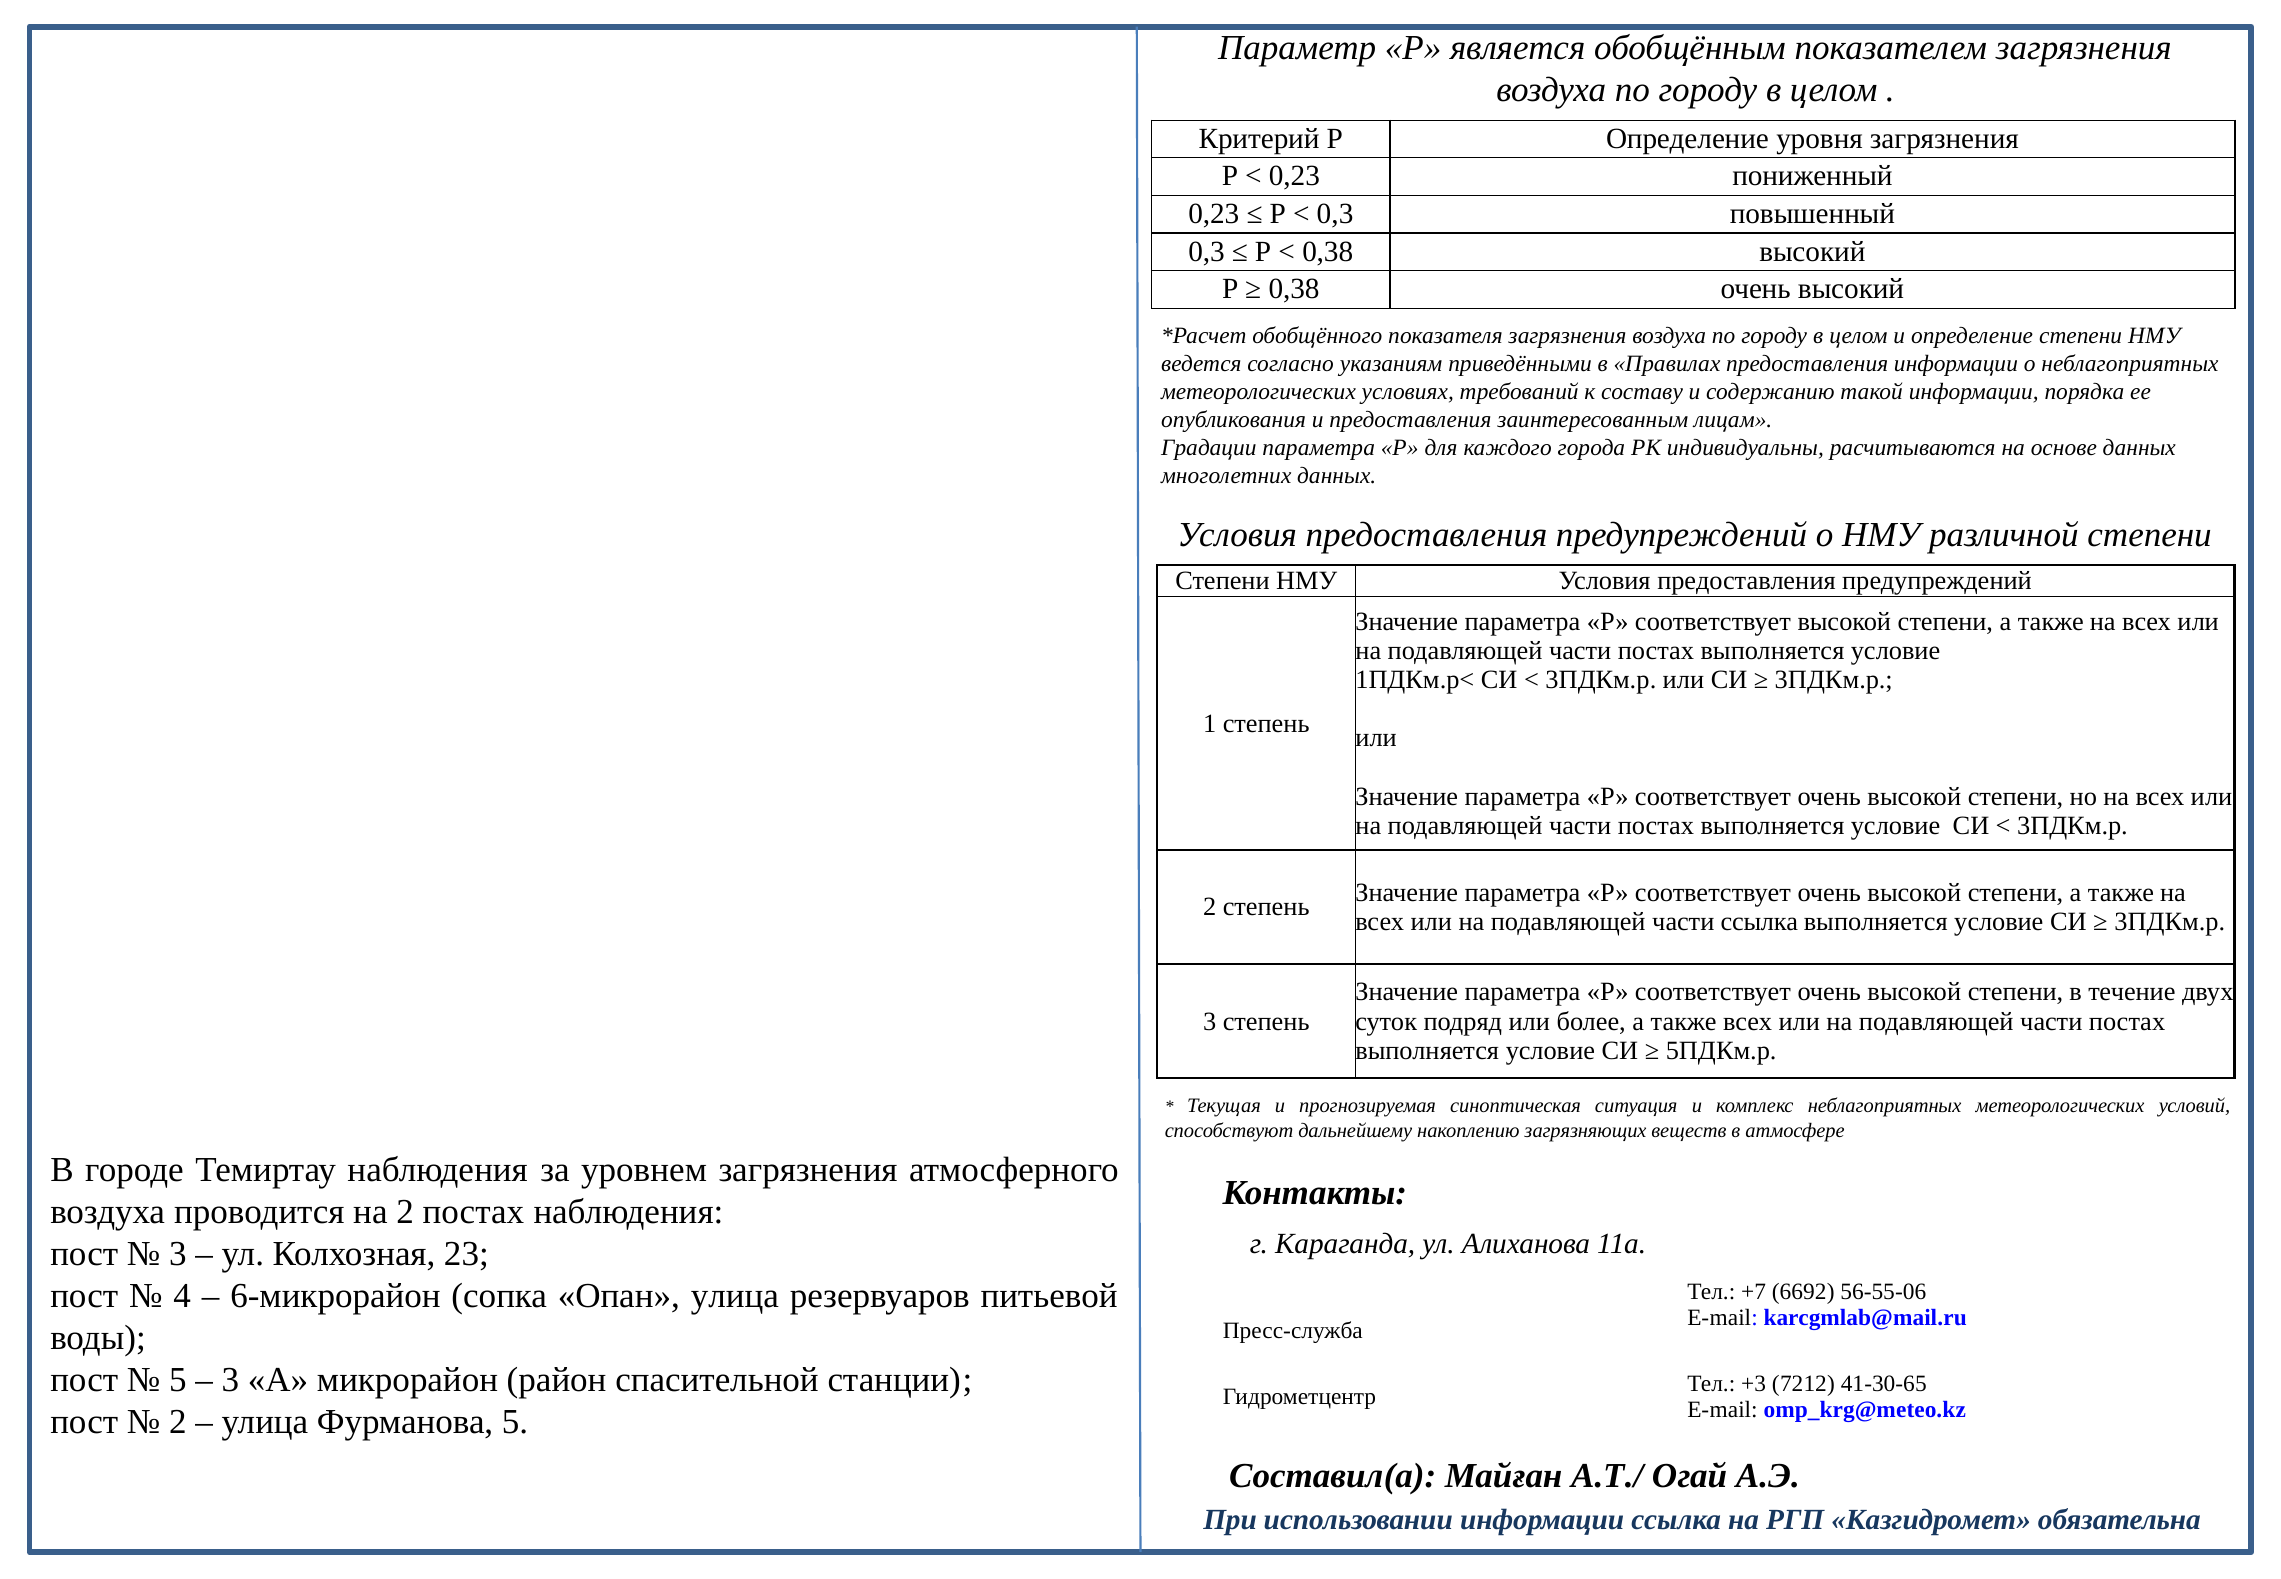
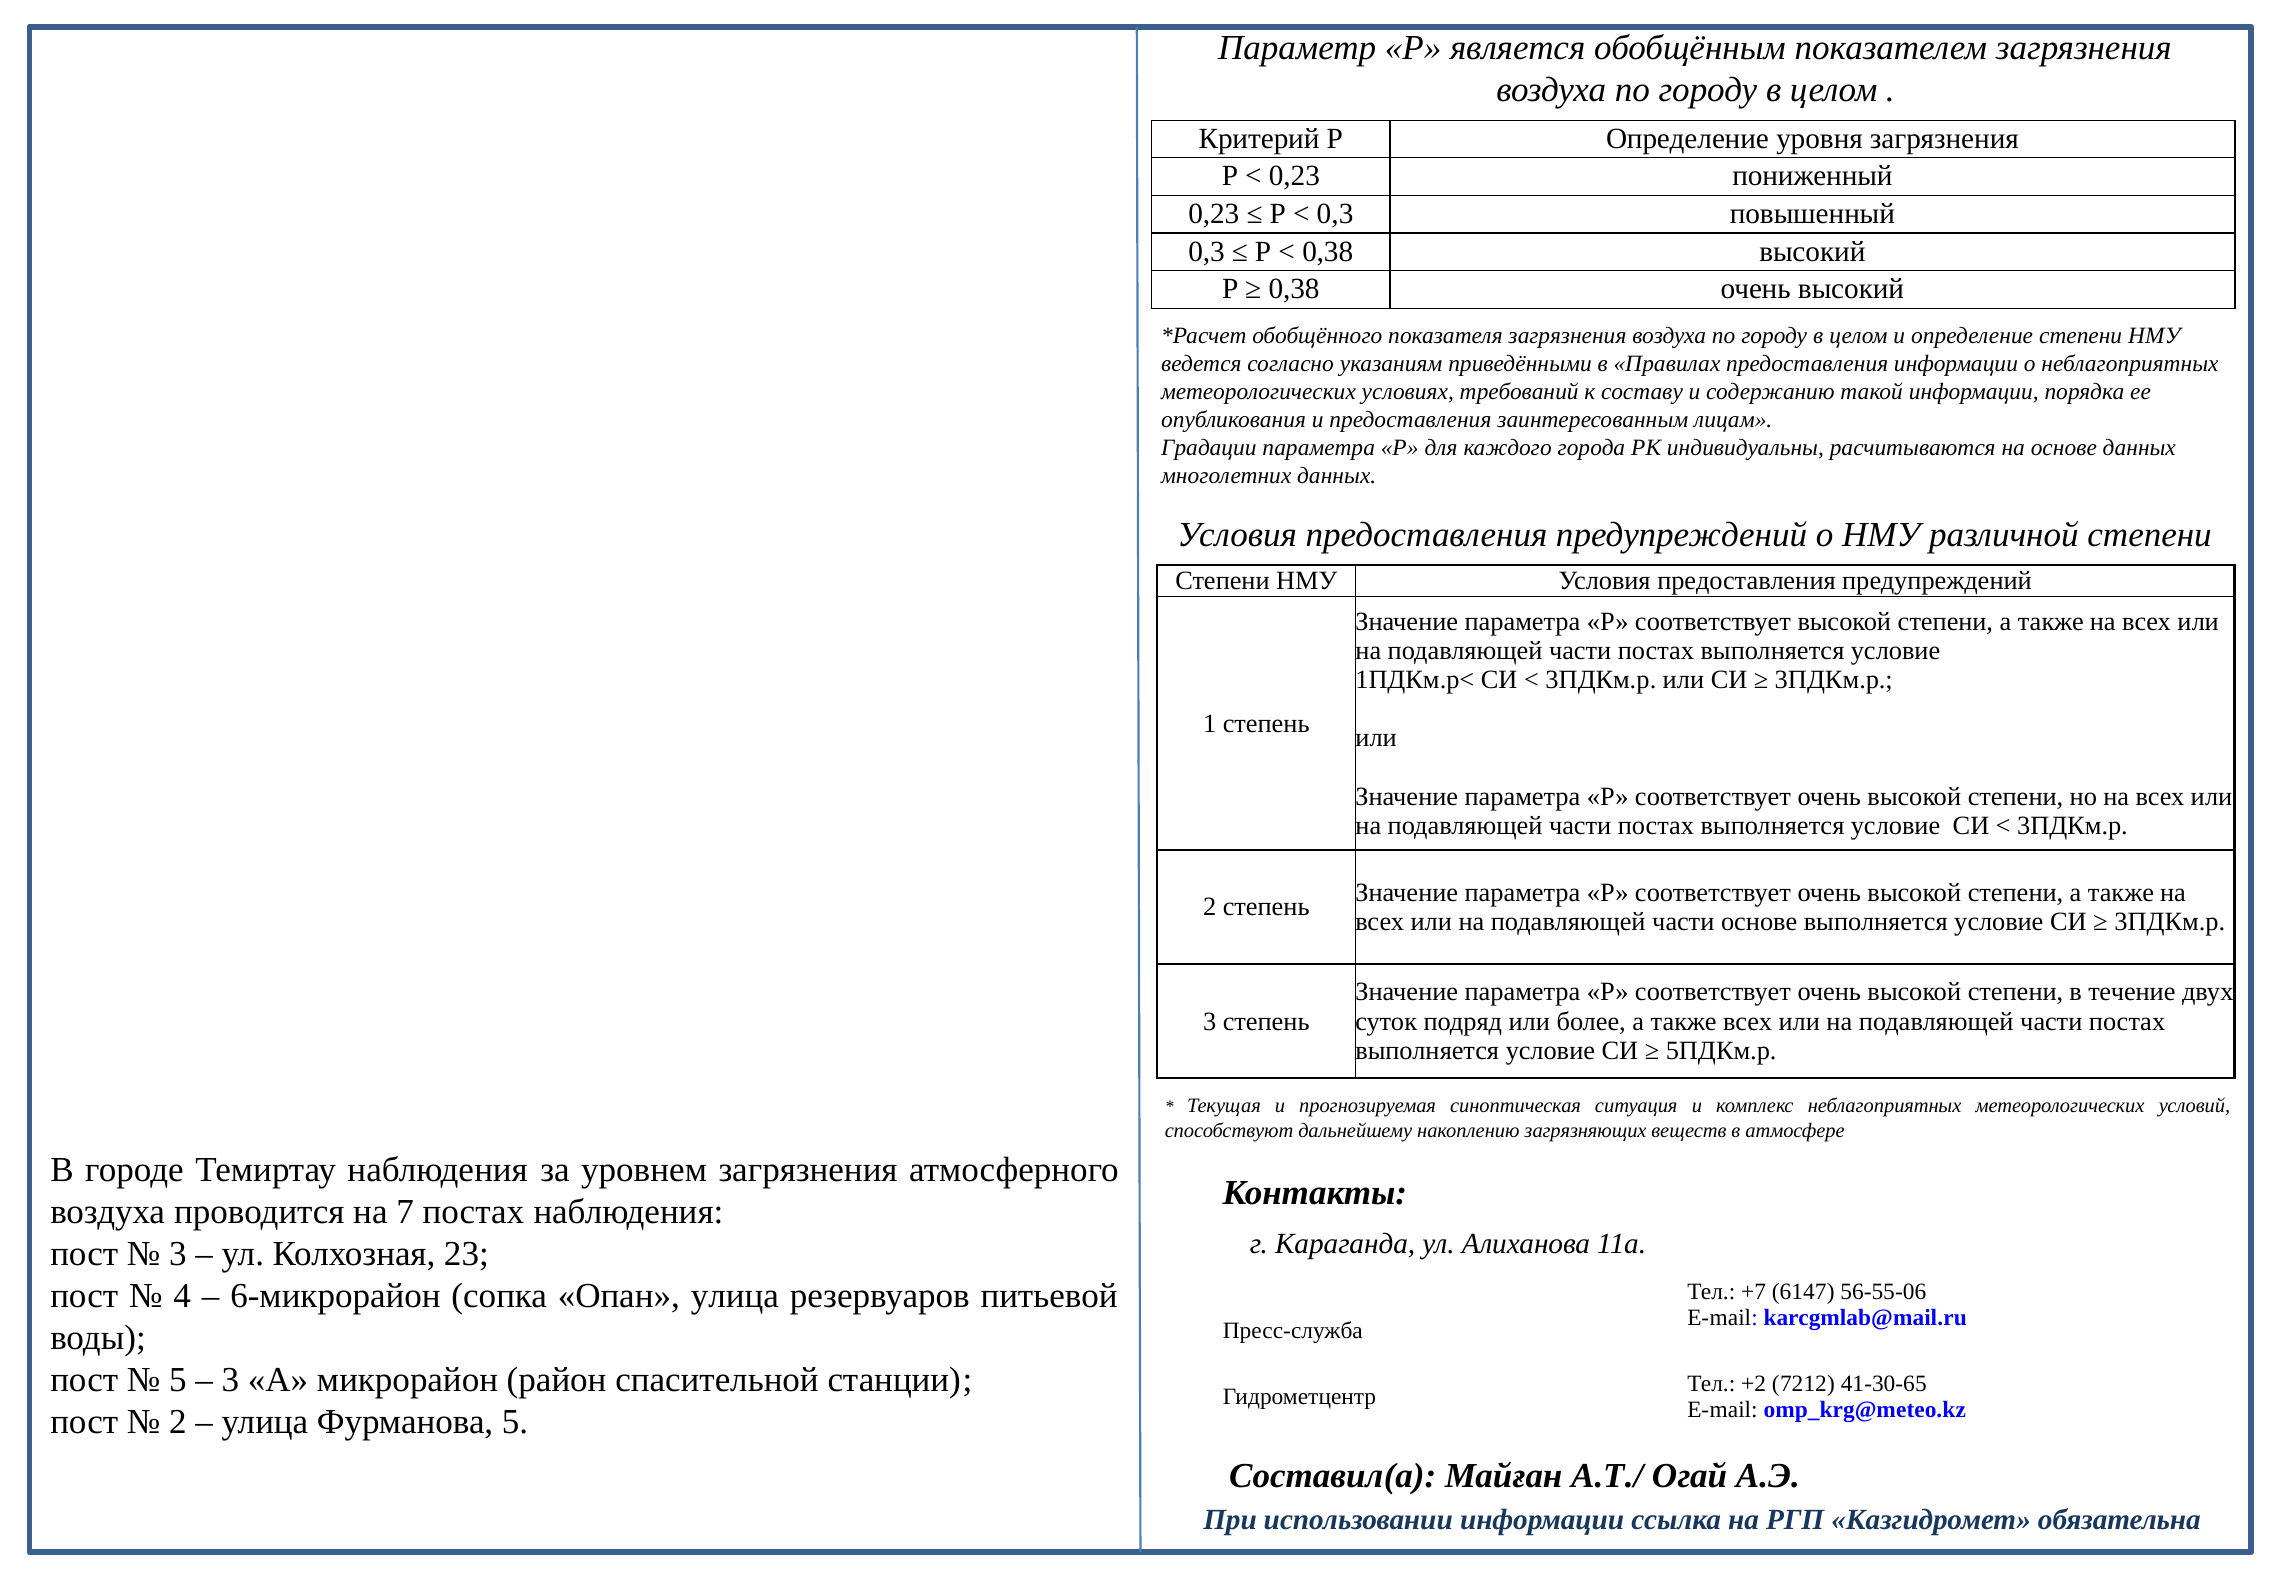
части ссылка: ссылка -> основе
на 2: 2 -> 7
6692: 6692 -> 6147
+3: +3 -> +2
